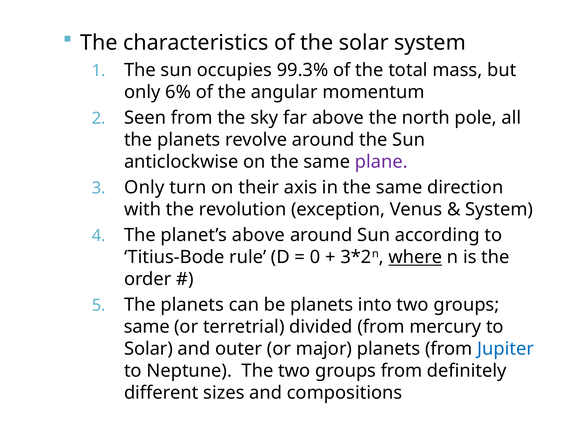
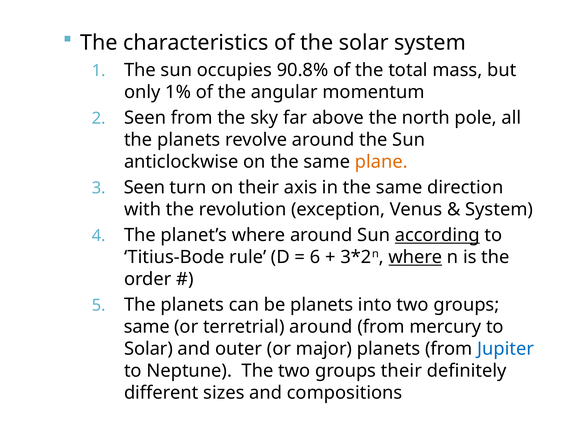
99.3%: 99.3% -> 90.8%
6%: 6% -> 1%
plane colour: purple -> orange
3 Only: Only -> Seen
planet’s above: above -> where
according underline: none -> present
0: 0 -> 6
terretrial divided: divided -> around
groups from: from -> their
